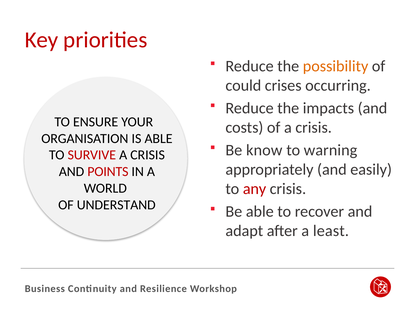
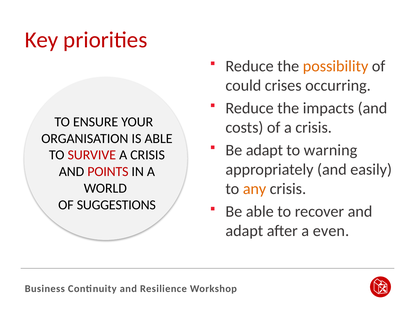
Be know: know -> adapt
any colour: red -> orange
UNDERSTAND: UNDERSTAND -> SUGGESTIONS
least: least -> even
